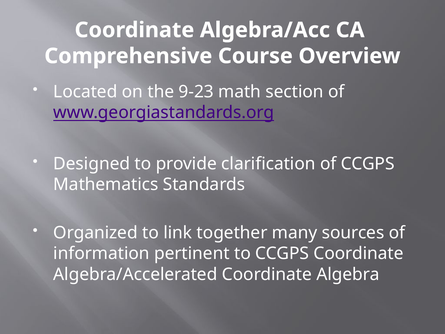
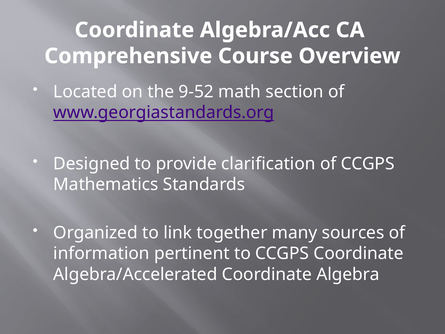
9-23: 9-23 -> 9-52
